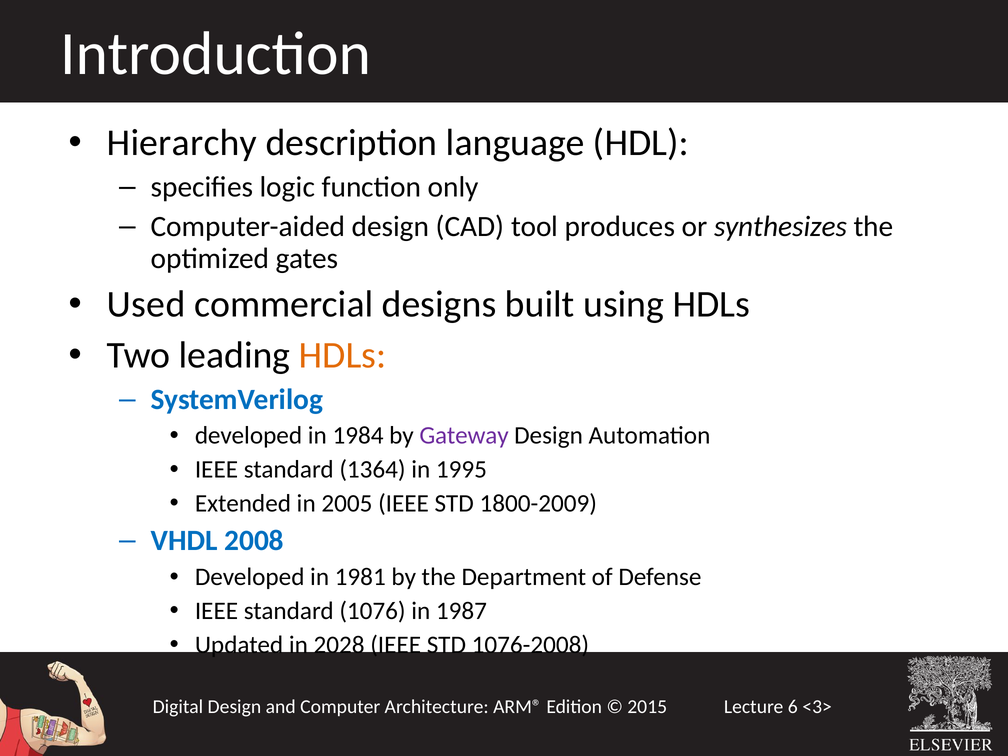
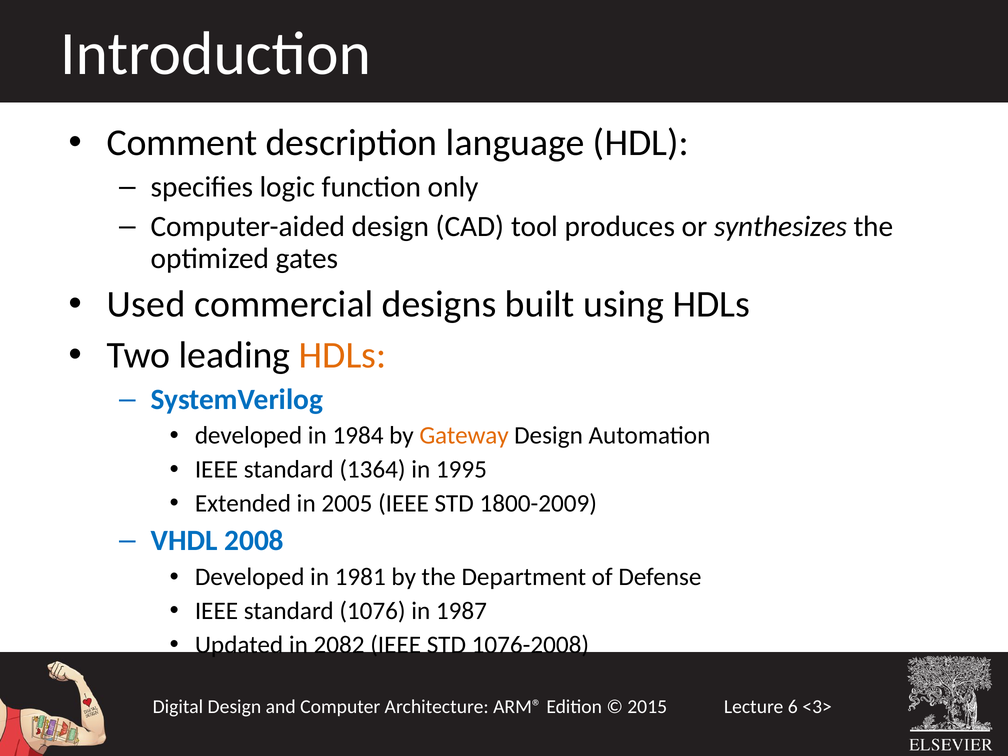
Hierarchy: Hierarchy -> Comment
Gateway colour: purple -> orange
2028: 2028 -> 2082
